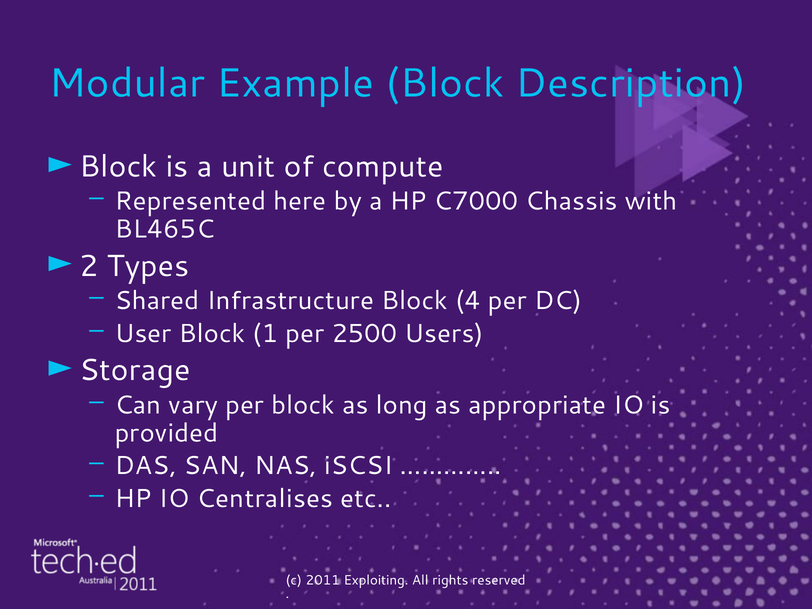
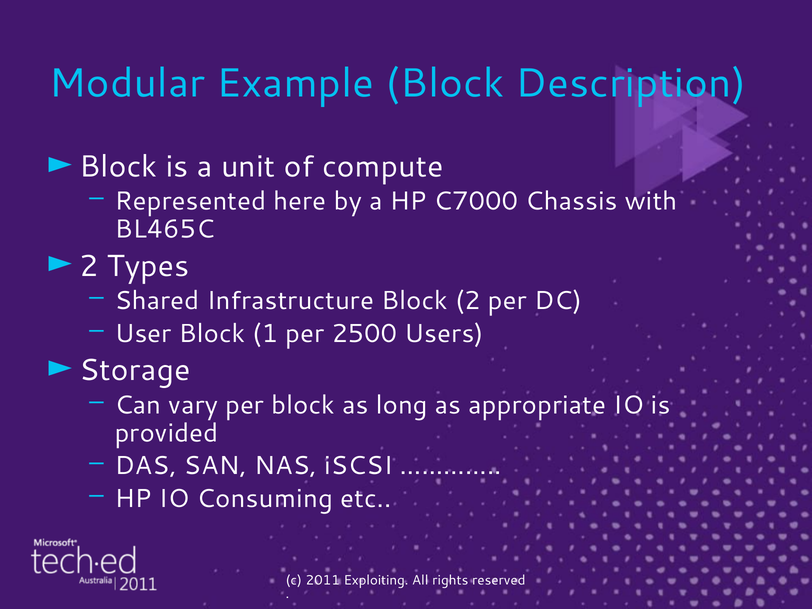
Block 4: 4 -> 2
Centralises: Centralises -> Consuming
